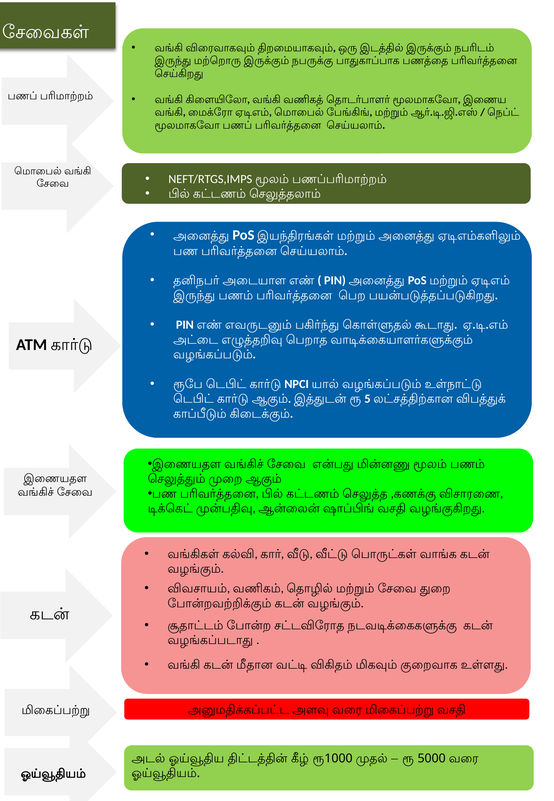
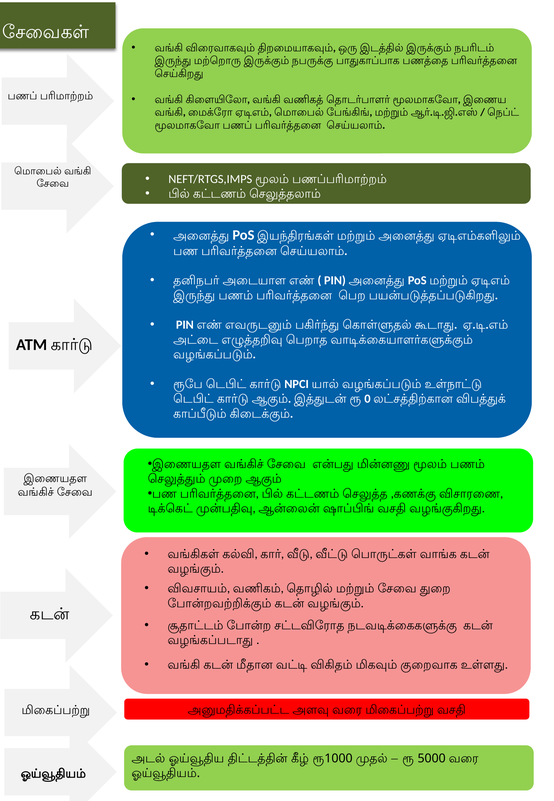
5: 5 -> 0
